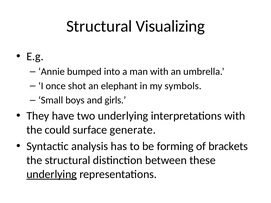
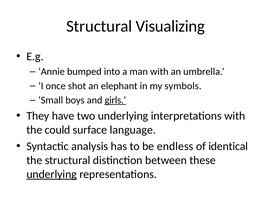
girls underline: none -> present
generate: generate -> language
forming: forming -> endless
brackets: brackets -> identical
